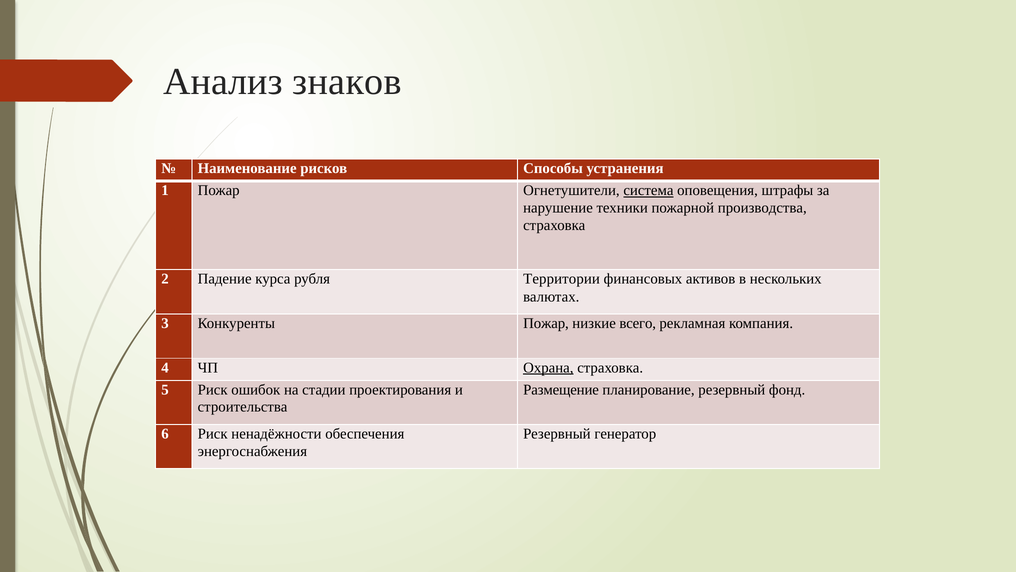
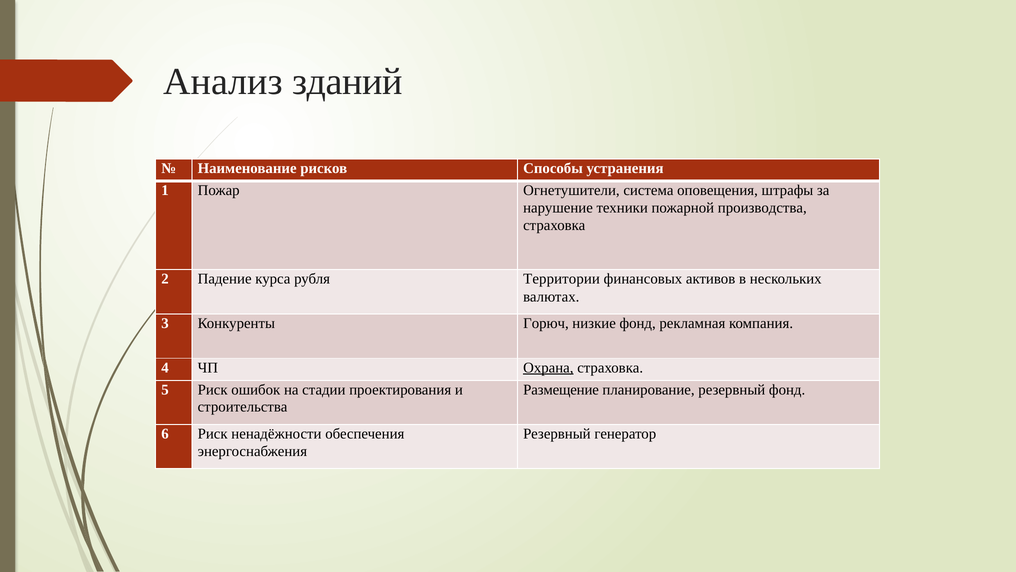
знаков: знаков -> зданий
система underline: present -> none
Конкуренты Пожар: Пожар -> Горюч
низкие всего: всего -> фонд
